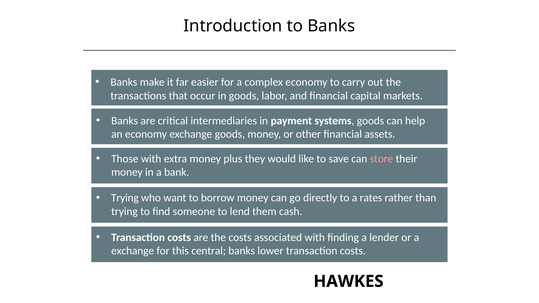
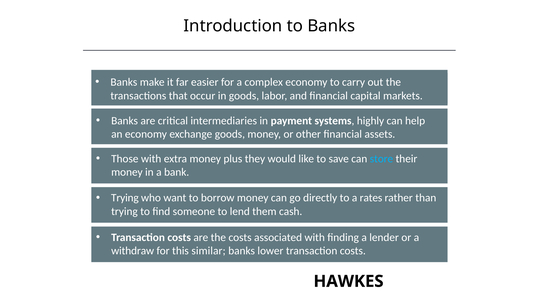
systems goods: goods -> highly
store colour: pink -> light blue
exchange at (133, 251): exchange -> withdraw
central: central -> similar
